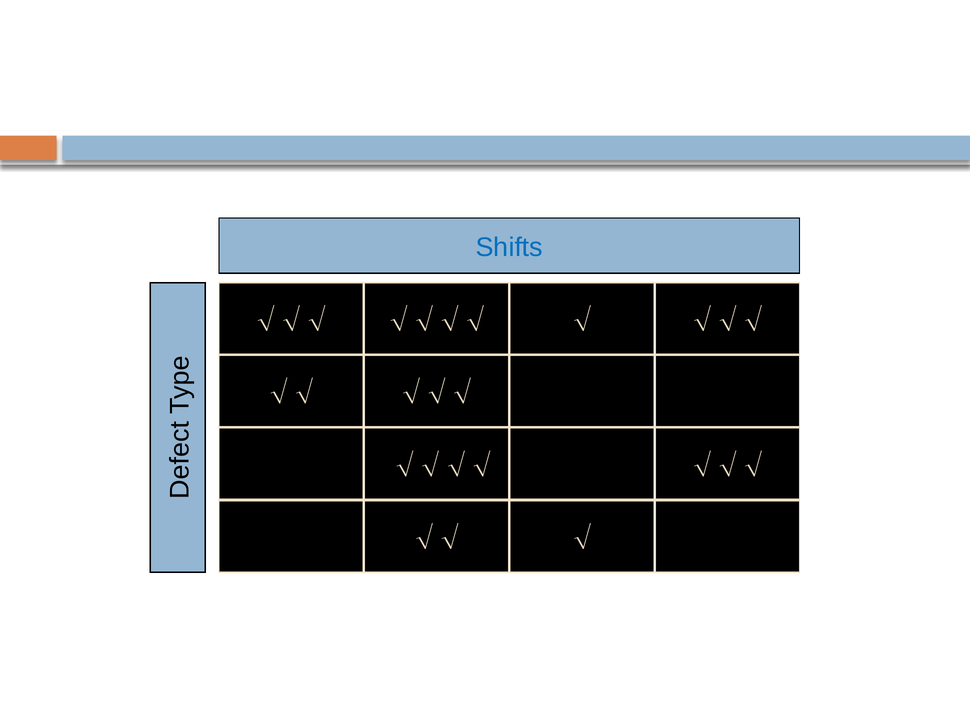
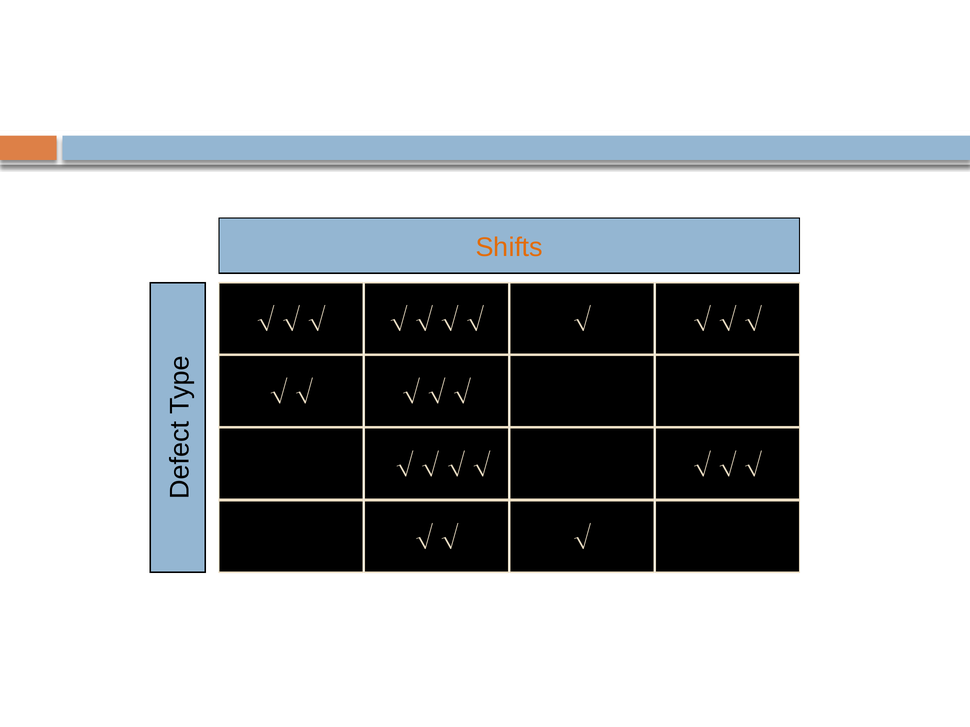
Shifts colour: blue -> orange
